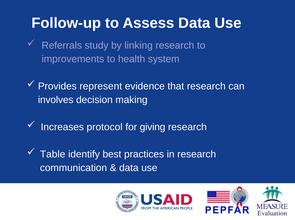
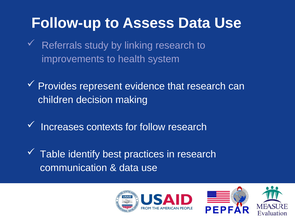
involves: involves -> children
protocol: protocol -> contexts
giving: giving -> follow
